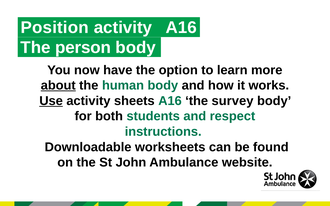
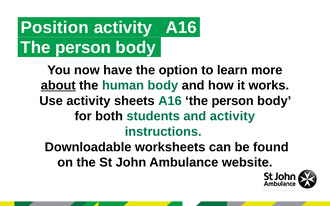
Use underline: present -> none
sheets A16 the survey: survey -> person
and respect: respect -> activity
